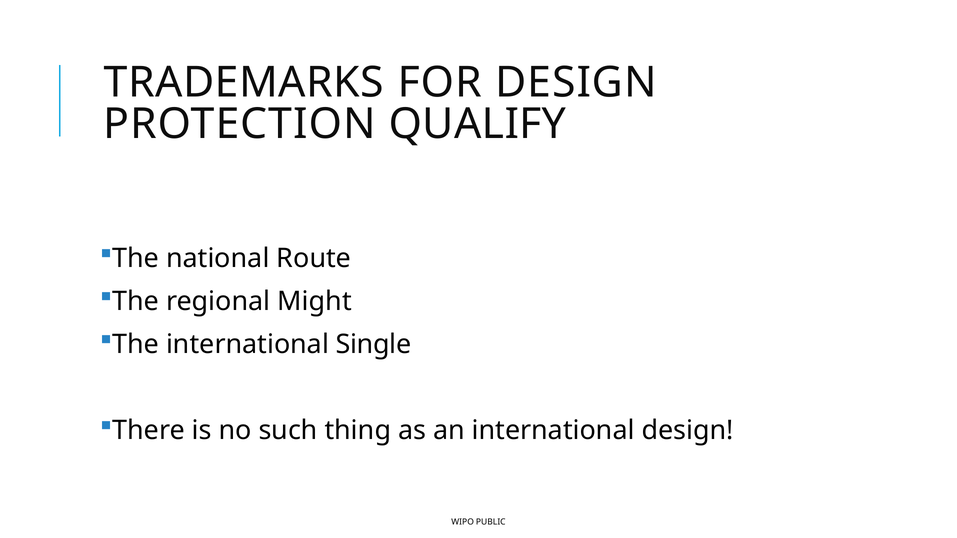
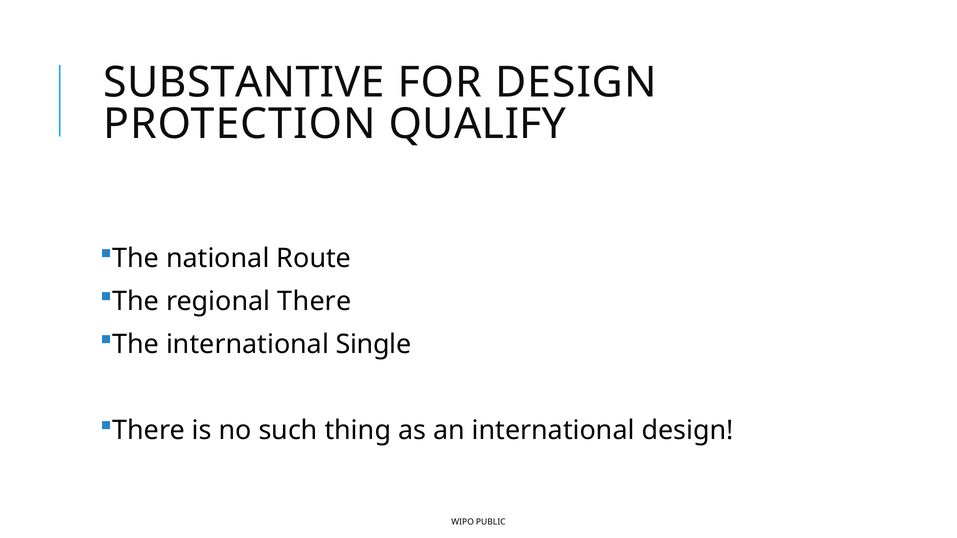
TRADEMARKS: TRADEMARKS -> SUBSTANTIVE
regional Might: Might -> There
